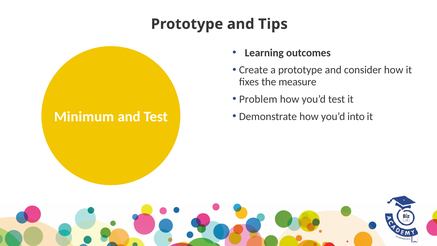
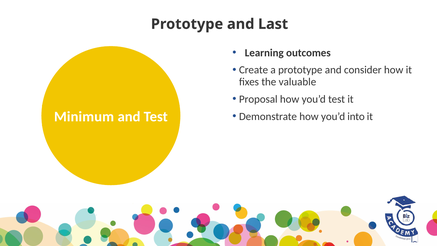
Tips: Tips -> Last
measure: measure -> valuable
Problem: Problem -> Proposal
